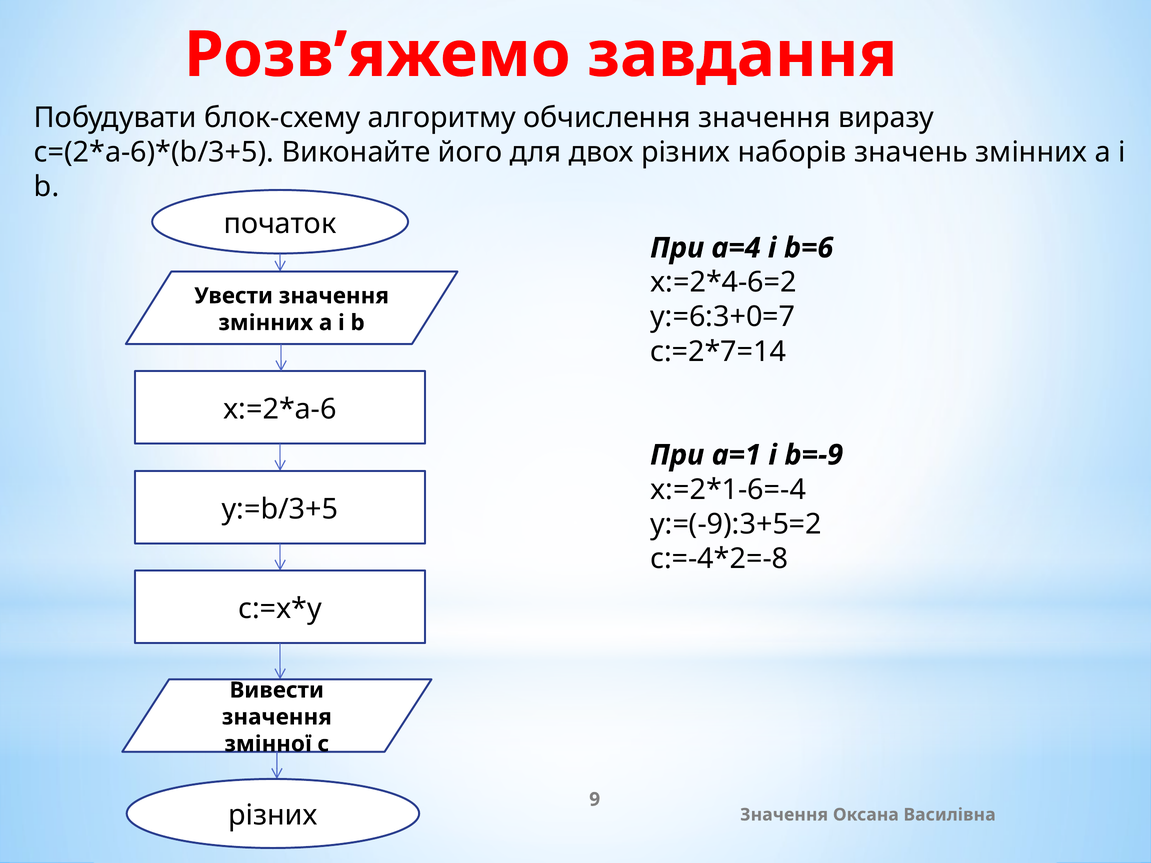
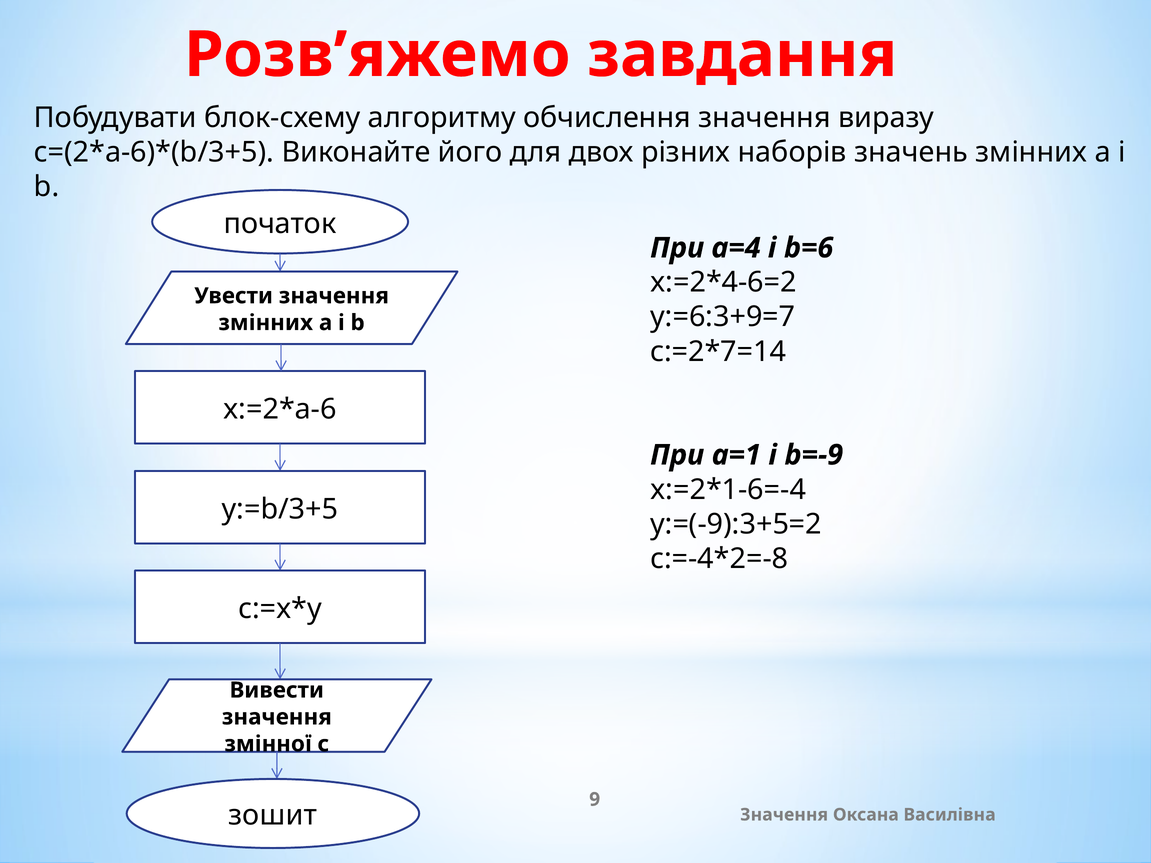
y:=6:3+0=7: y:=6:3+0=7 -> y:=6:3+9=7
різних at (273, 816): різних -> зошит
